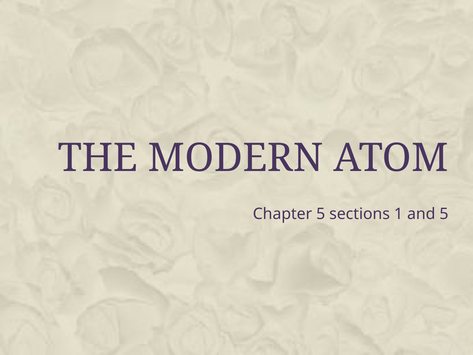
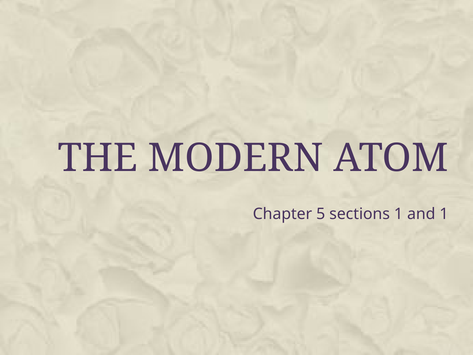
and 5: 5 -> 1
